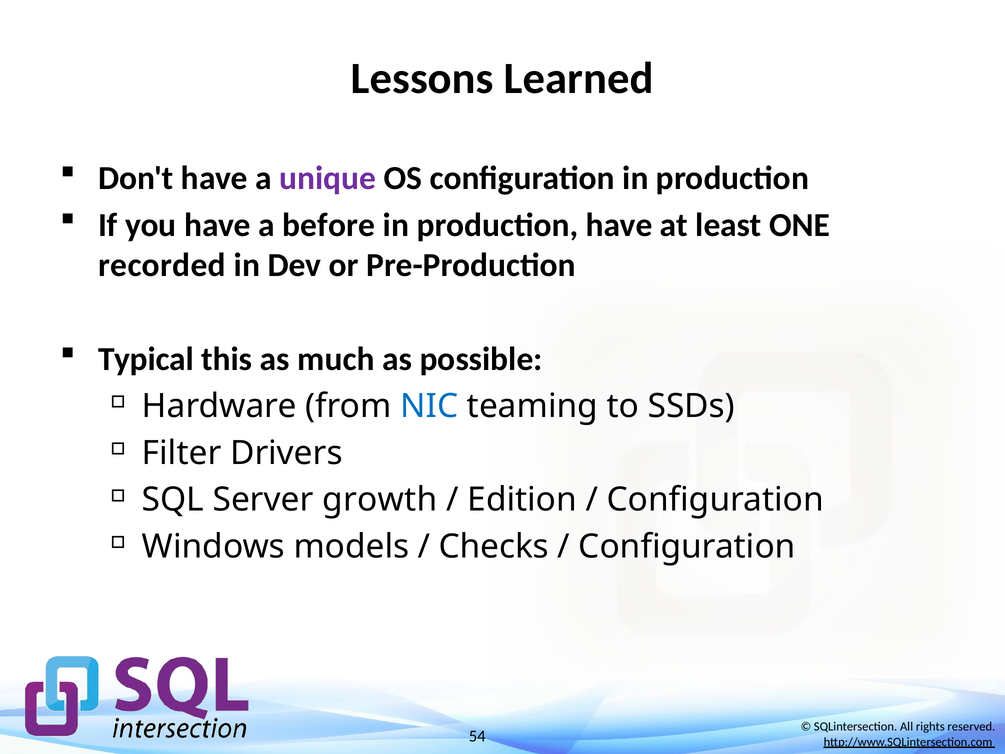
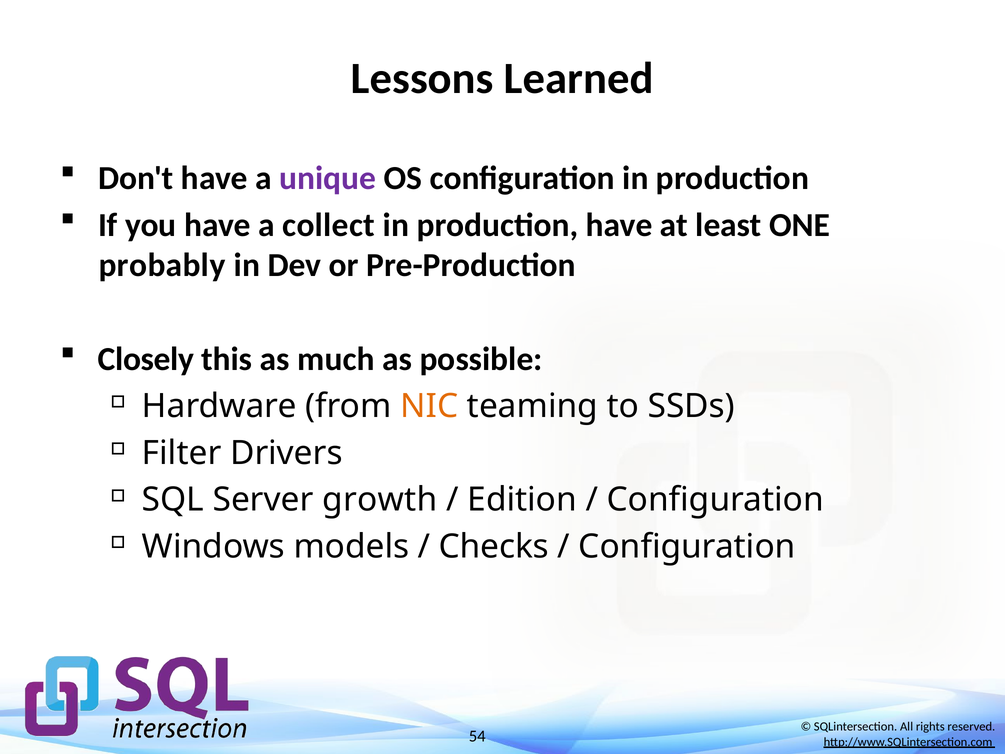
before: before -> collect
recorded: recorded -> probably
Typical: Typical -> Closely
NIC colour: blue -> orange
